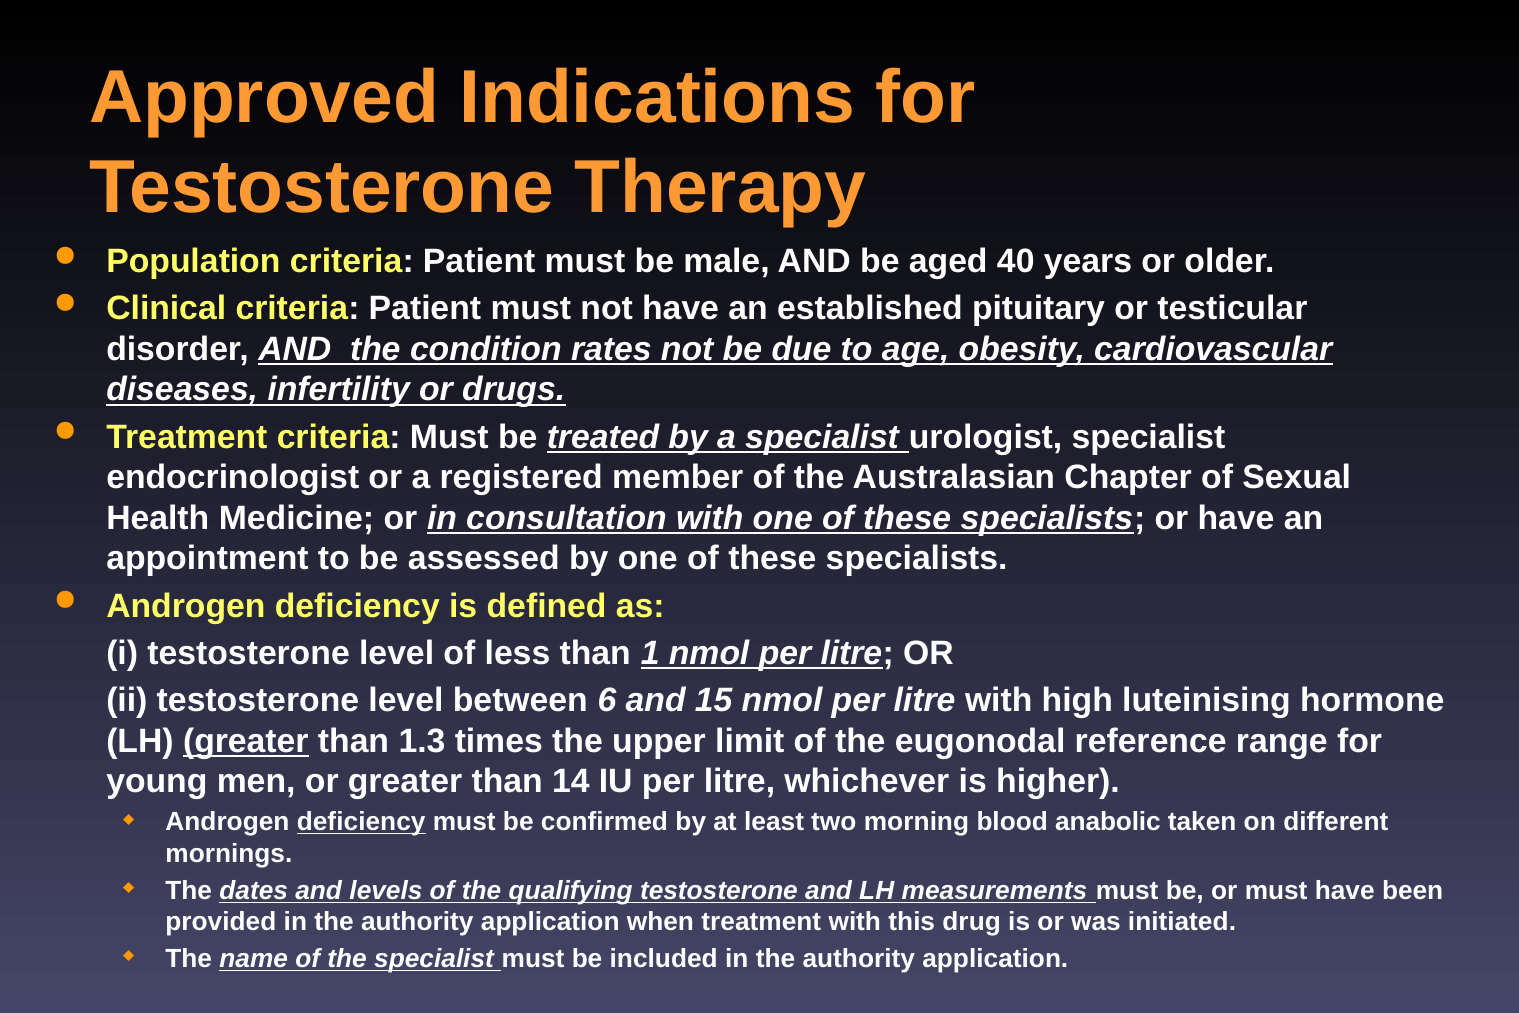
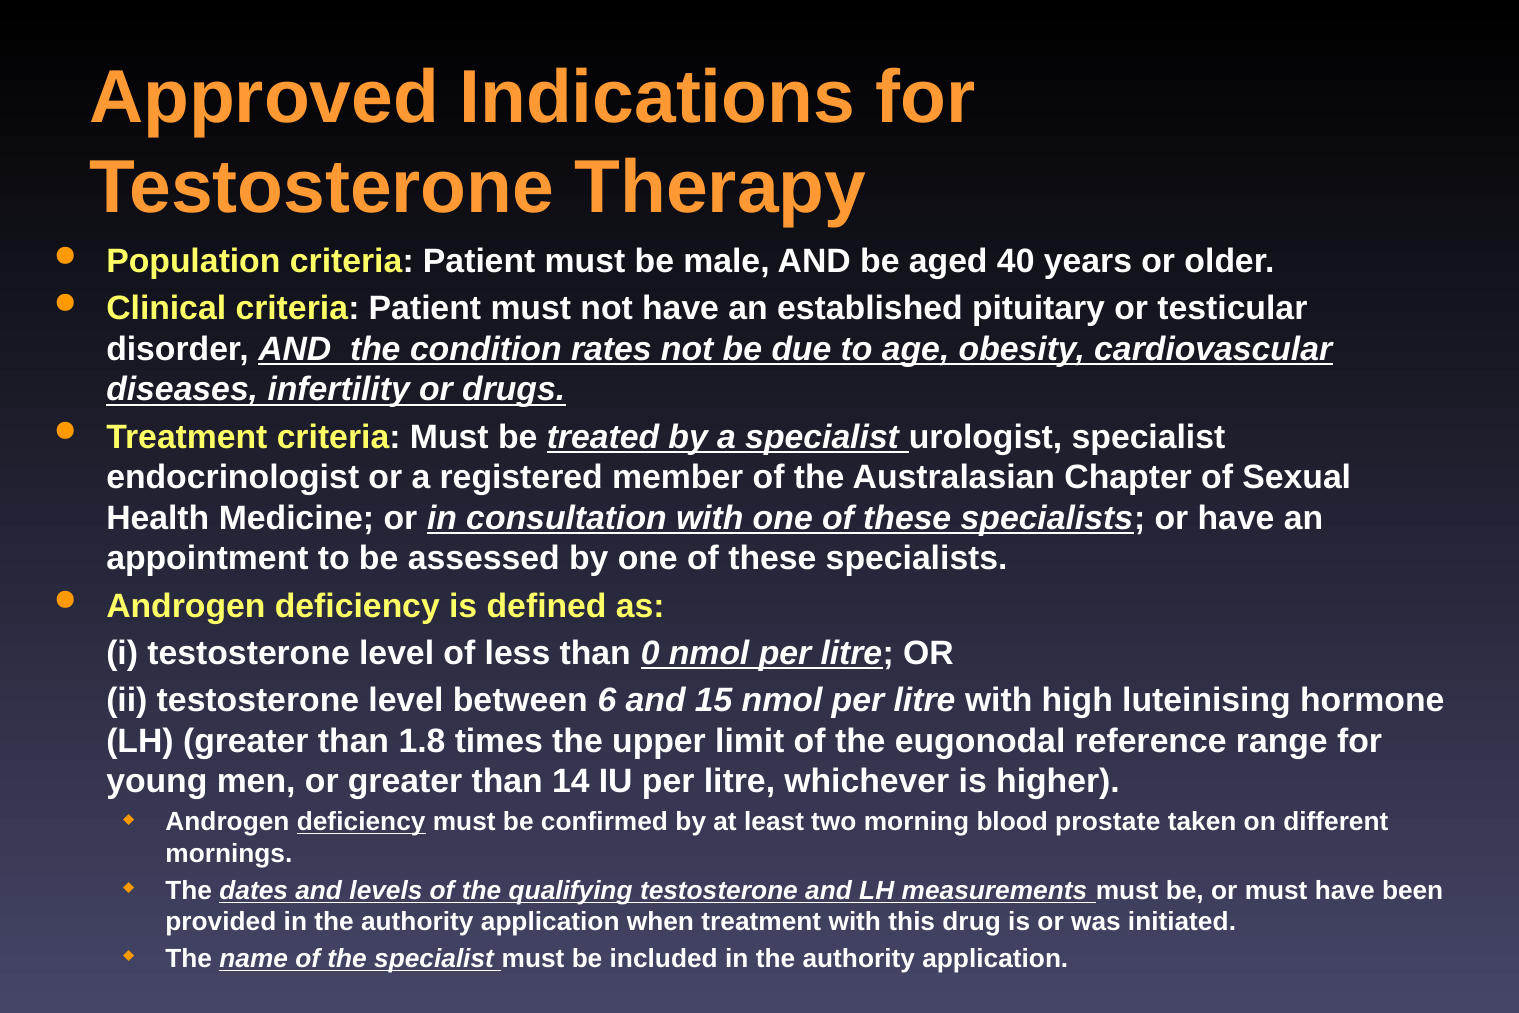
1: 1 -> 0
greater at (246, 741) underline: present -> none
1.3: 1.3 -> 1.8
anabolic: anabolic -> prostate
